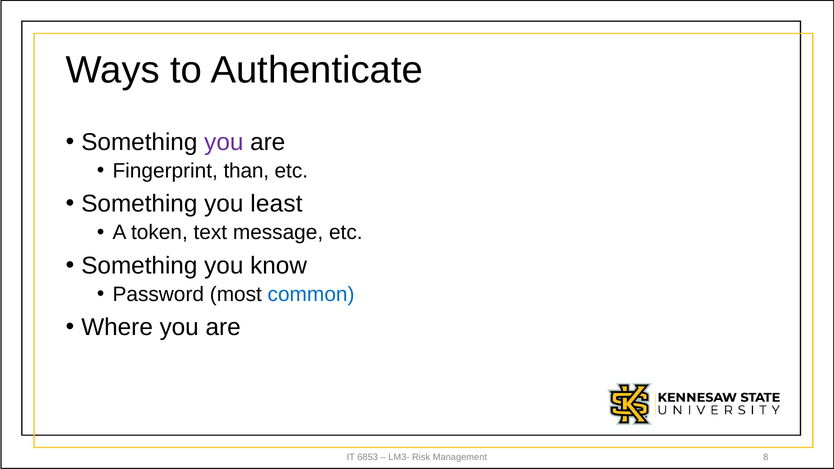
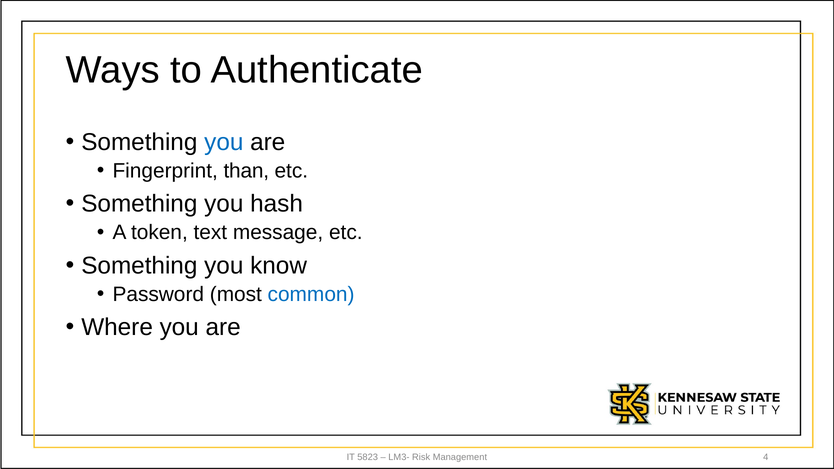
you at (224, 142) colour: purple -> blue
least: least -> hash
6853: 6853 -> 5823
8: 8 -> 4
